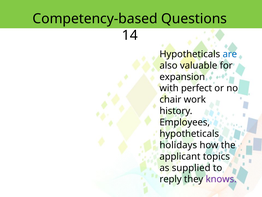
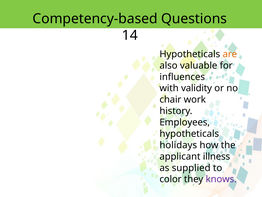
are colour: blue -> orange
expansion: expansion -> influences
perfect: perfect -> validity
topics: topics -> illness
reply: reply -> color
